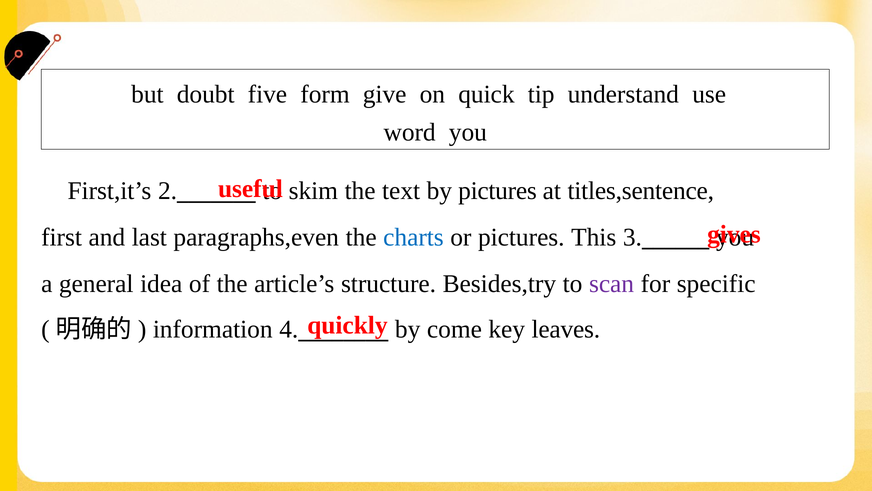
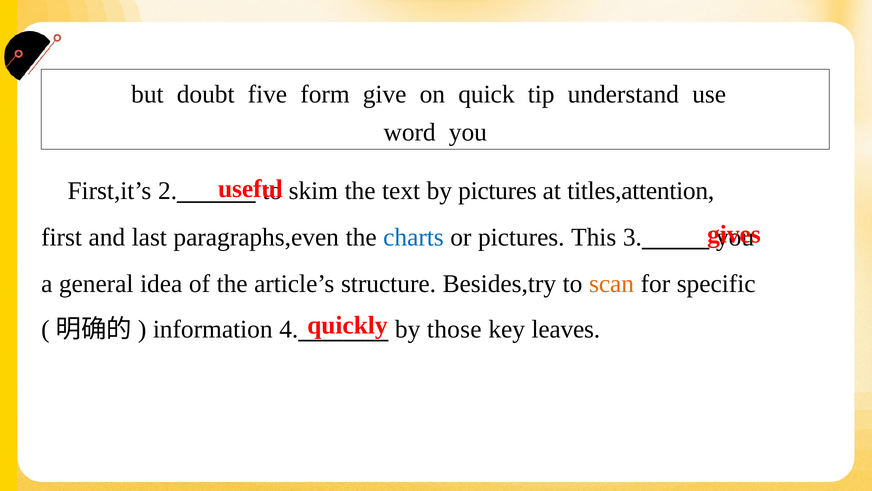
titles,sentence: titles,sentence -> titles,attention
scan colour: purple -> orange
come: come -> those
